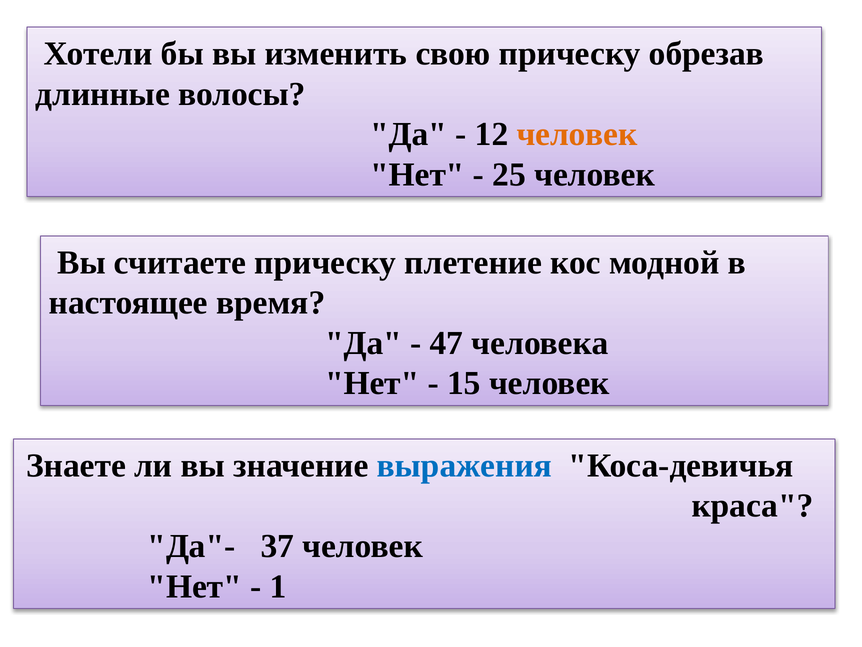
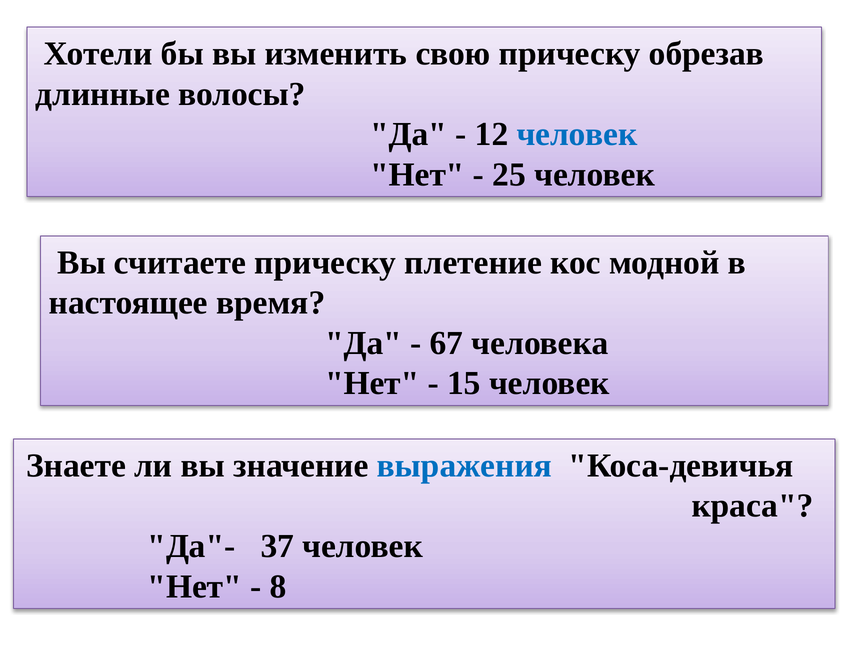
человек at (577, 134) colour: orange -> blue
47: 47 -> 67
1: 1 -> 8
